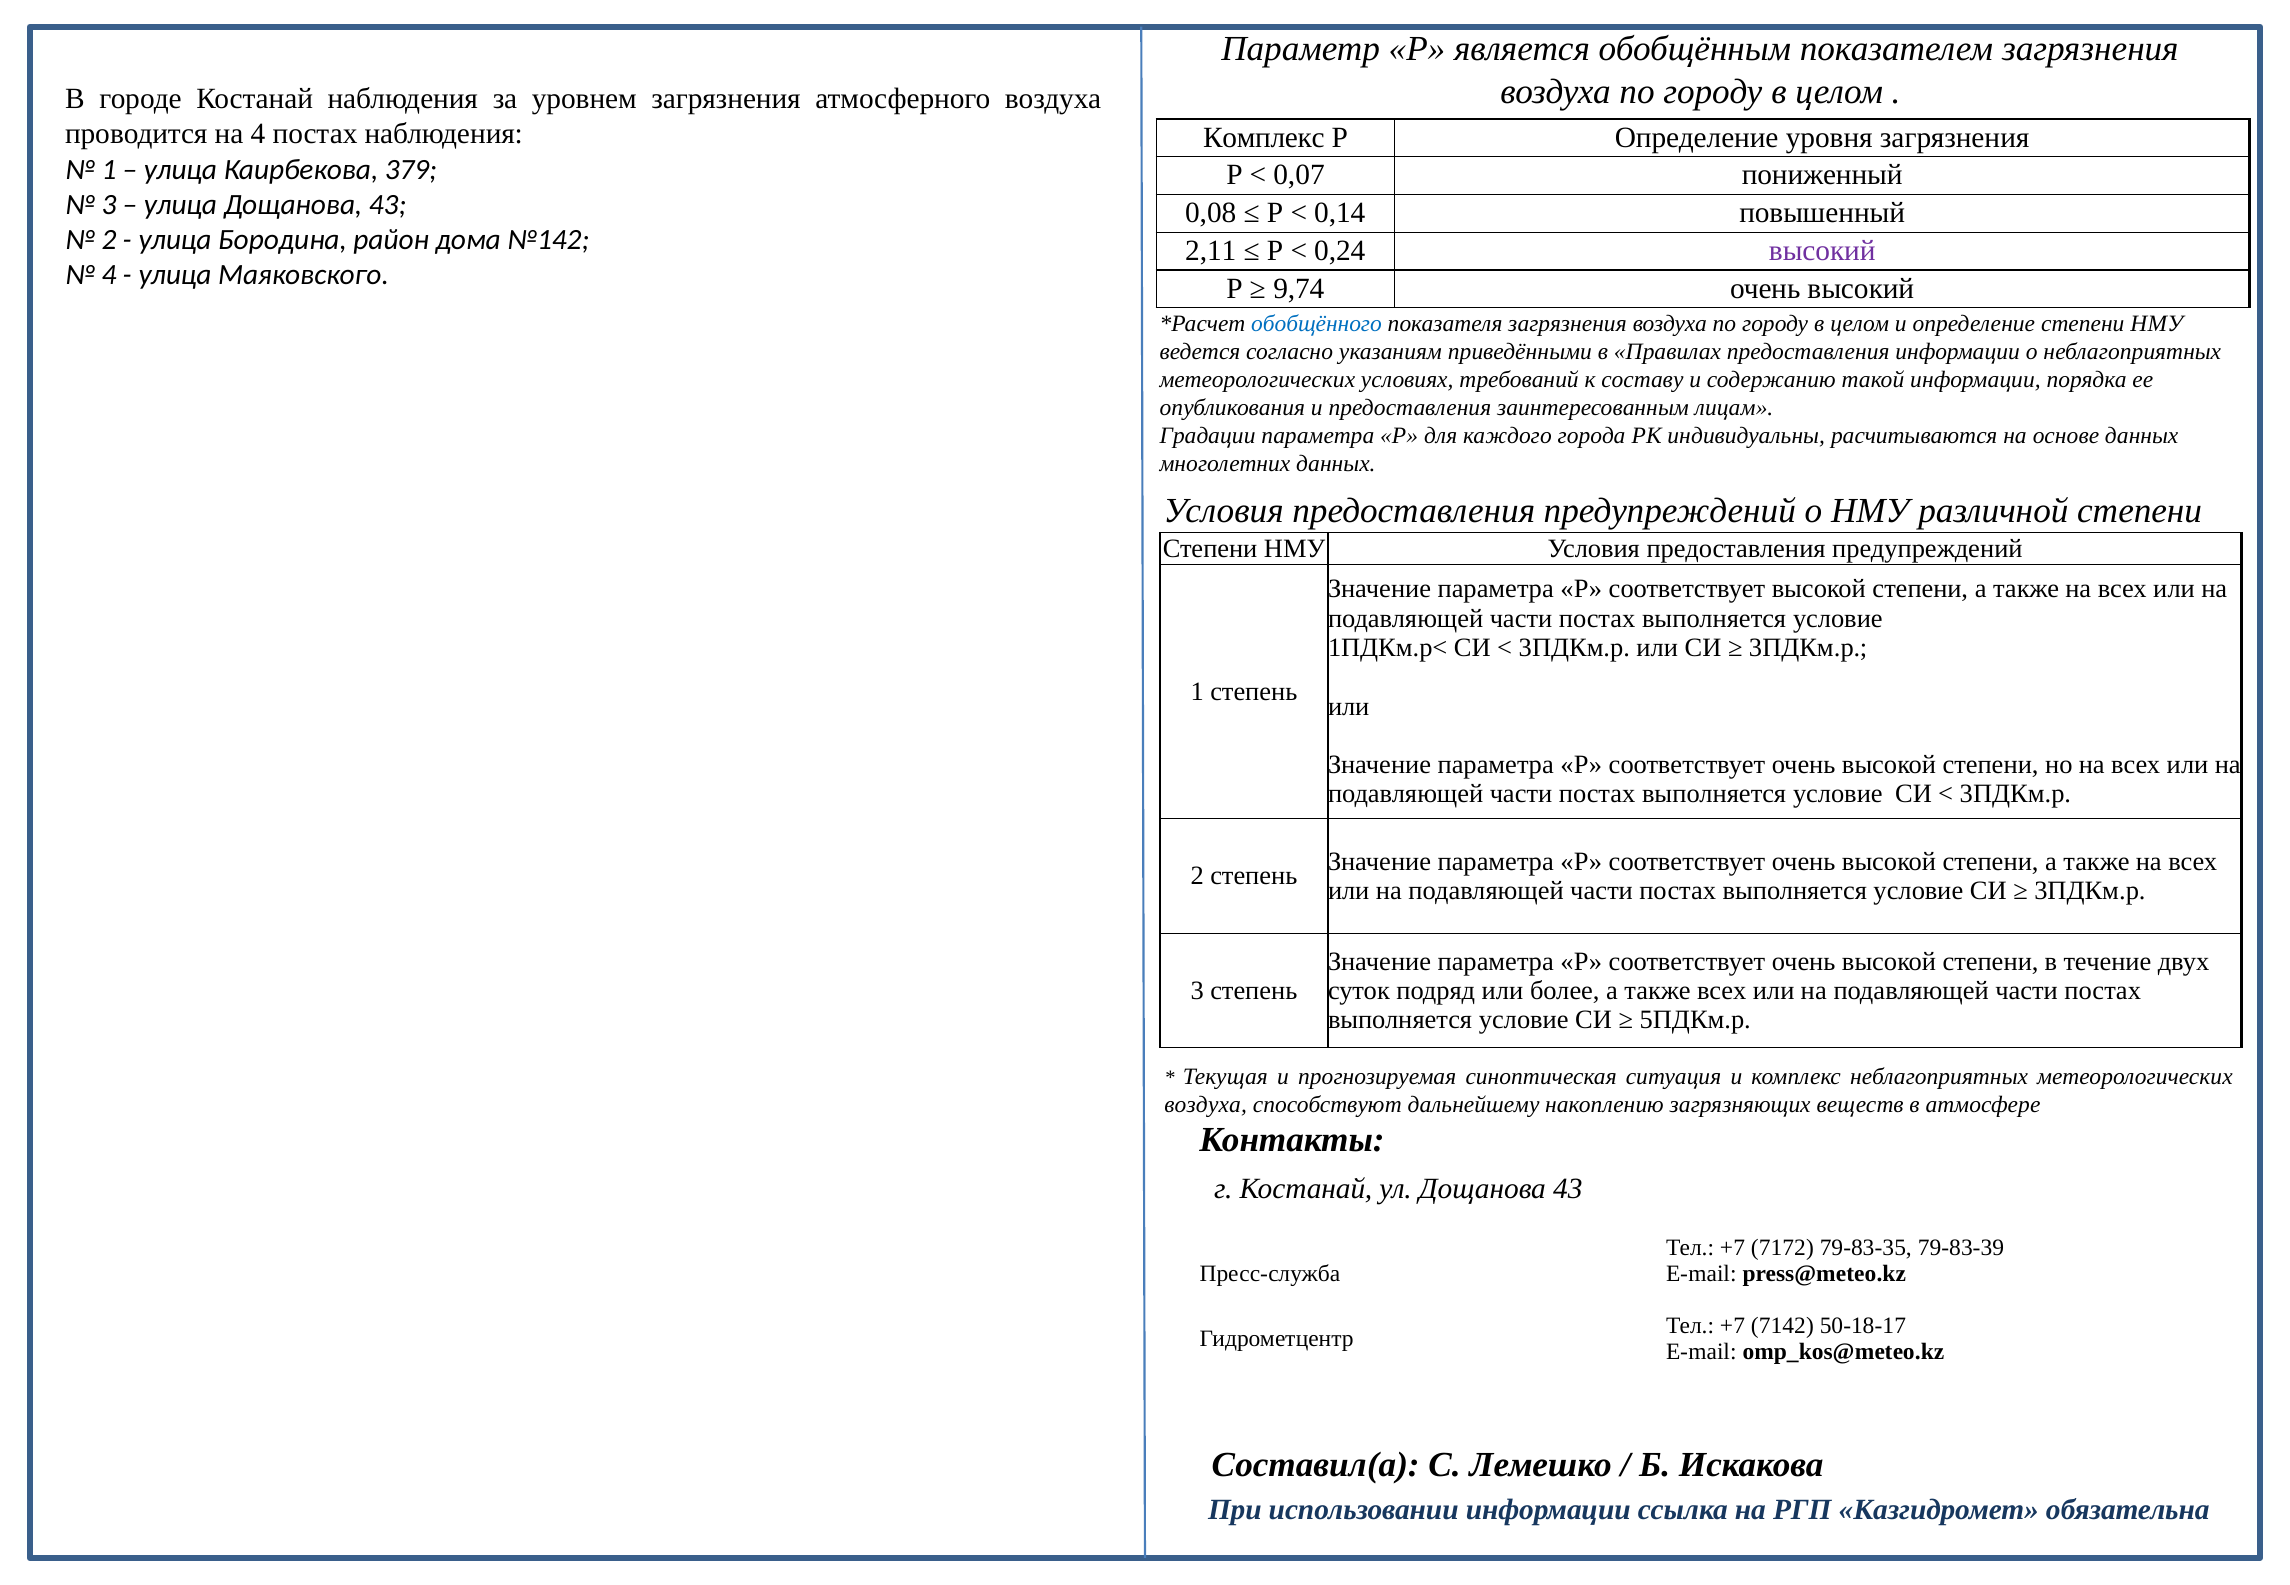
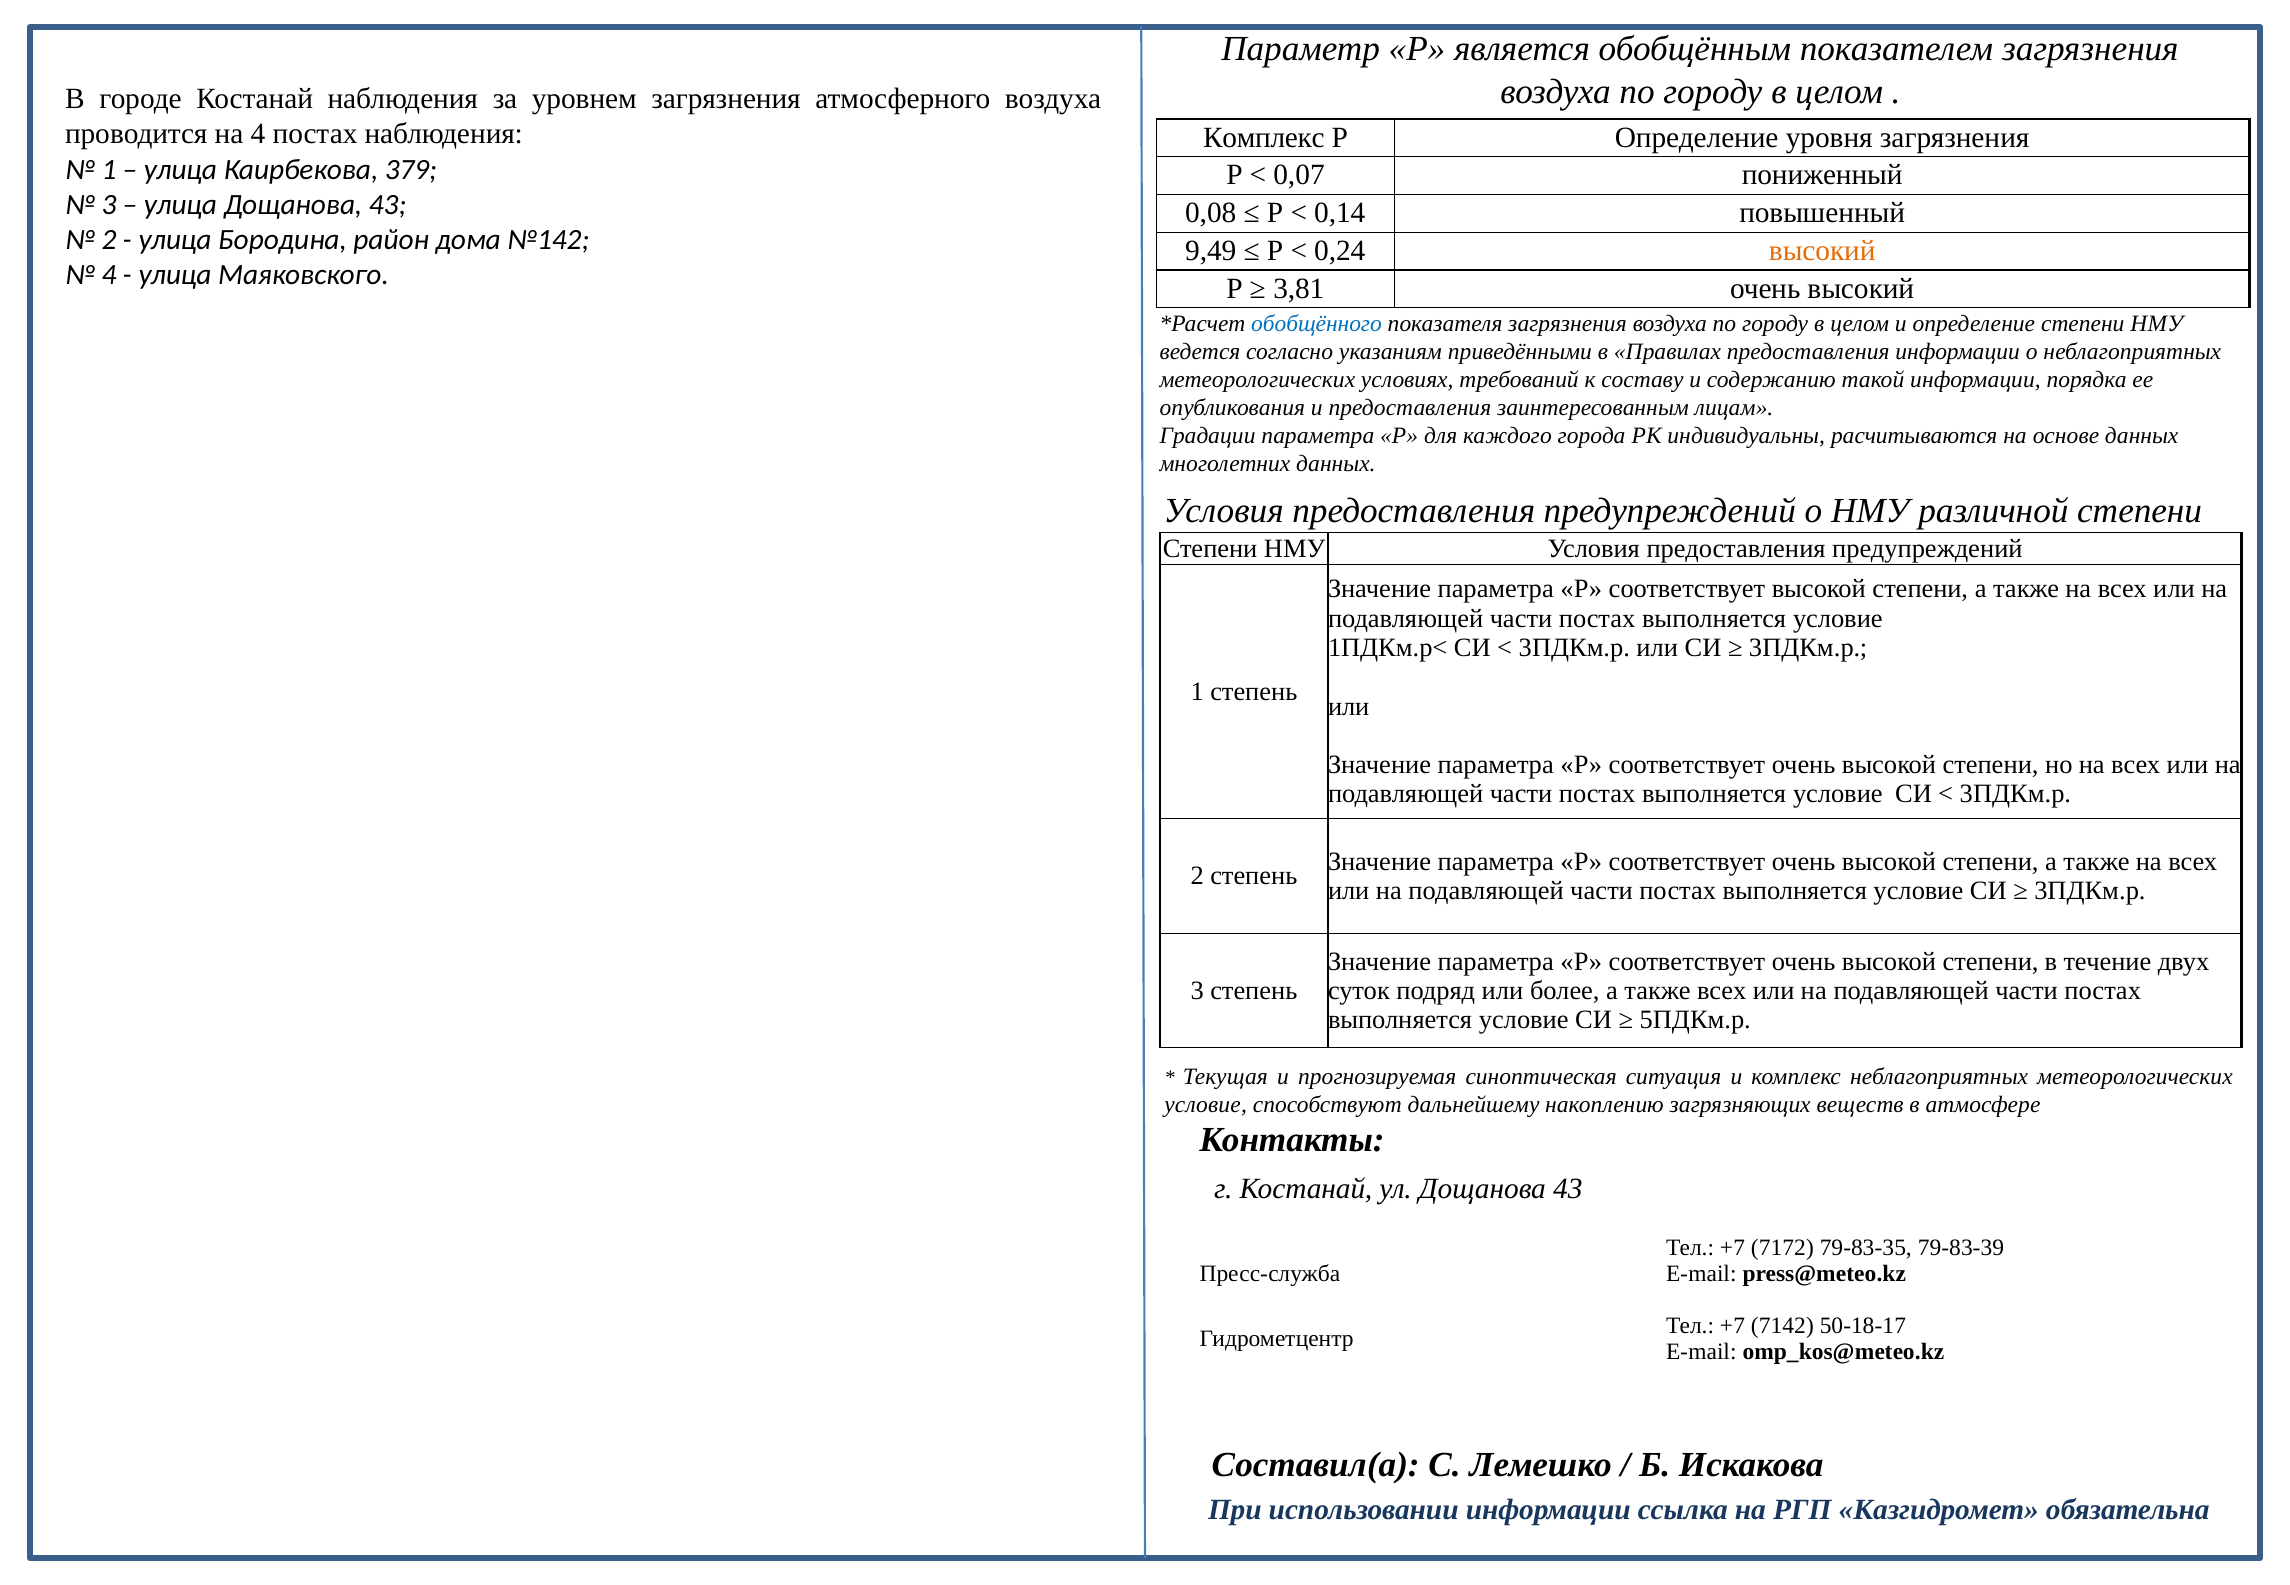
2,11: 2,11 -> 9,49
высокий at (1822, 251) colour: purple -> orange
9,74: 9,74 -> 3,81
воздуха at (1206, 1105): воздуха -> условие
